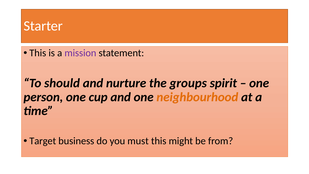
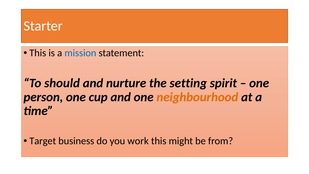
mission colour: purple -> blue
groups: groups -> setting
must: must -> work
